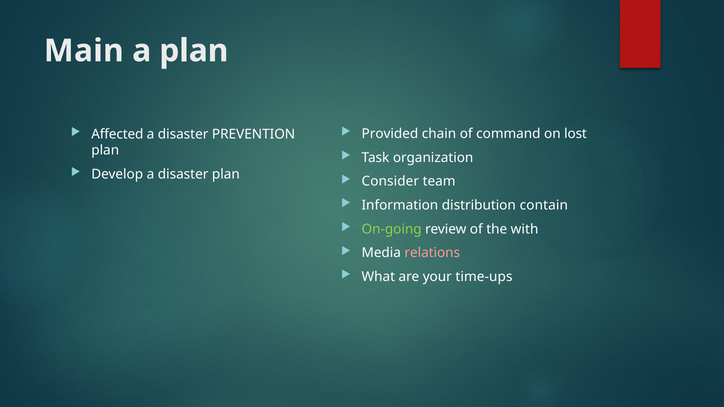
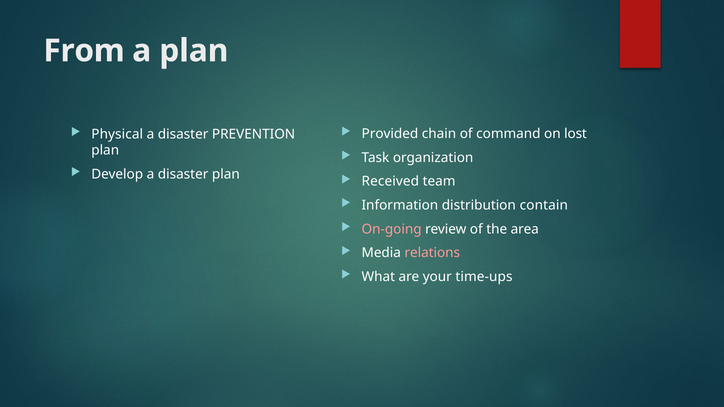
Main: Main -> From
Affected: Affected -> Physical
Consider: Consider -> Received
On-going colour: light green -> pink
with: with -> area
